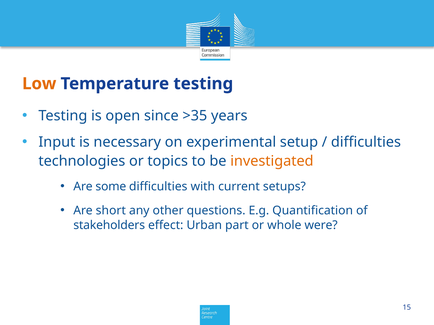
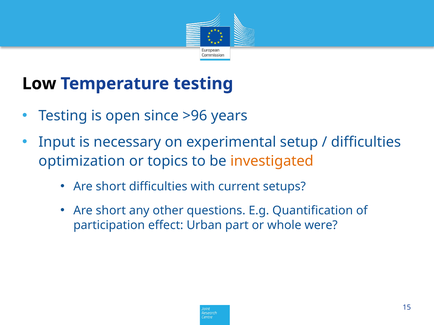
Low colour: orange -> black
>35: >35 -> >96
technologies: technologies -> optimization
some at (111, 187): some -> short
stakeholders: stakeholders -> participation
